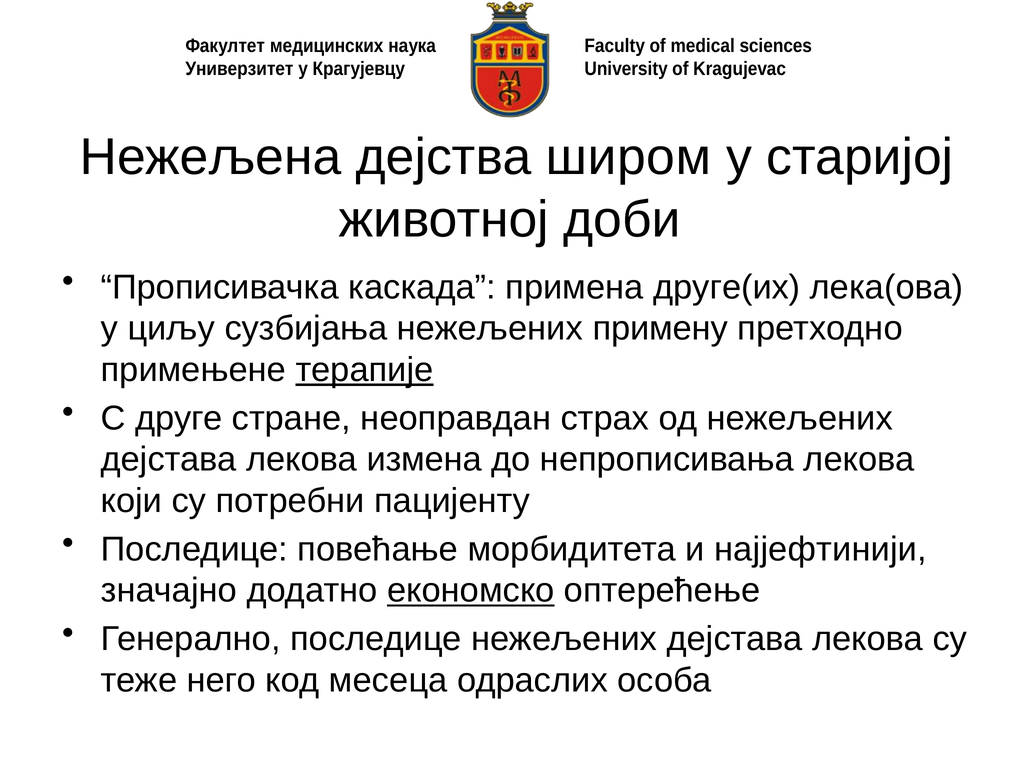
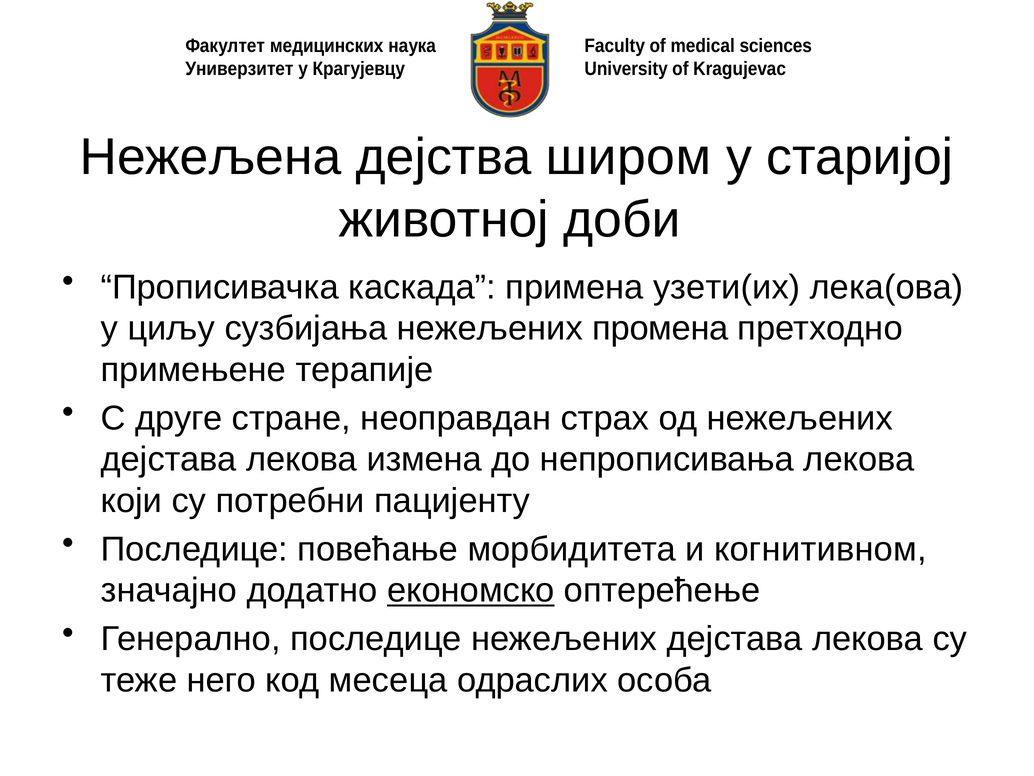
друге(их: друге(их -> узети(их
примену: примену -> промена
терапије underline: present -> none
најјефтинији: најјефтинији -> когнитивном
